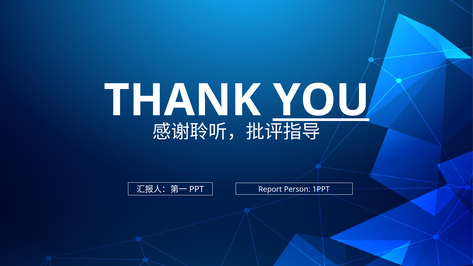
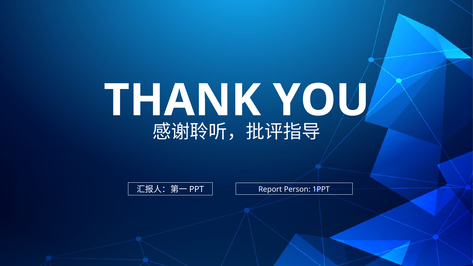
YOU underline: present -> none
